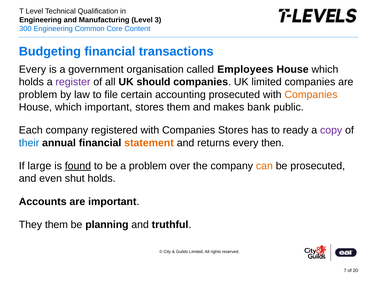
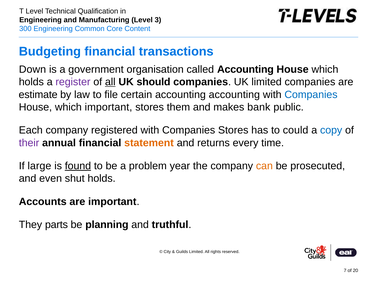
Every at (32, 69): Every -> Down
called Employees: Employees -> Accounting
all at (110, 82) underline: none -> present
problem at (38, 95): problem -> estimate
accounting prosecuted: prosecuted -> accounting
Companies at (311, 95) colour: orange -> blue
ready: ready -> could
copy colour: purple -> blue
their colour: blue -> purple
then: then -> time
over: over -> year
They them: them -> parts
